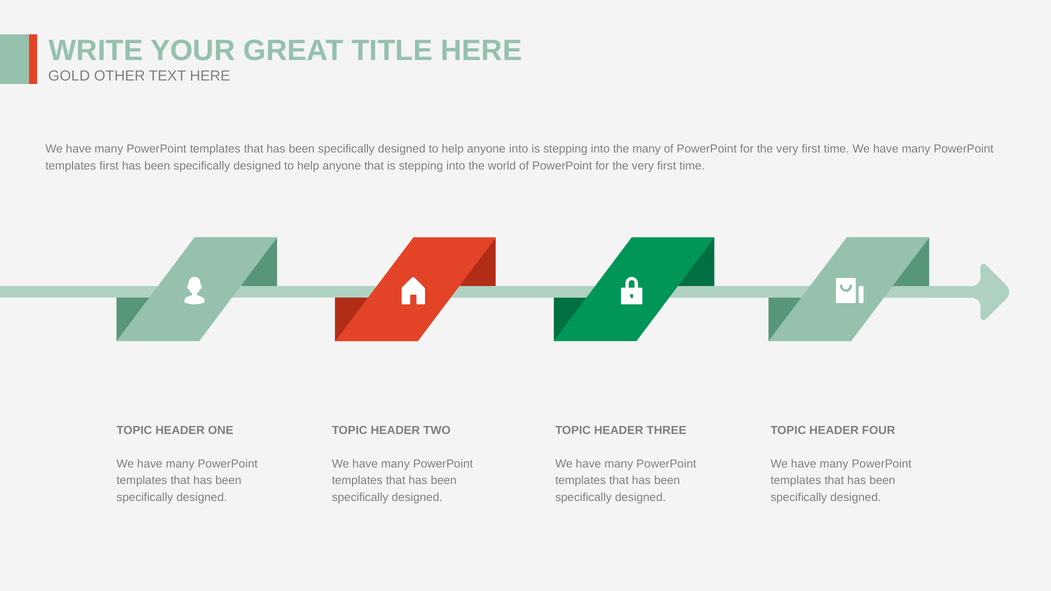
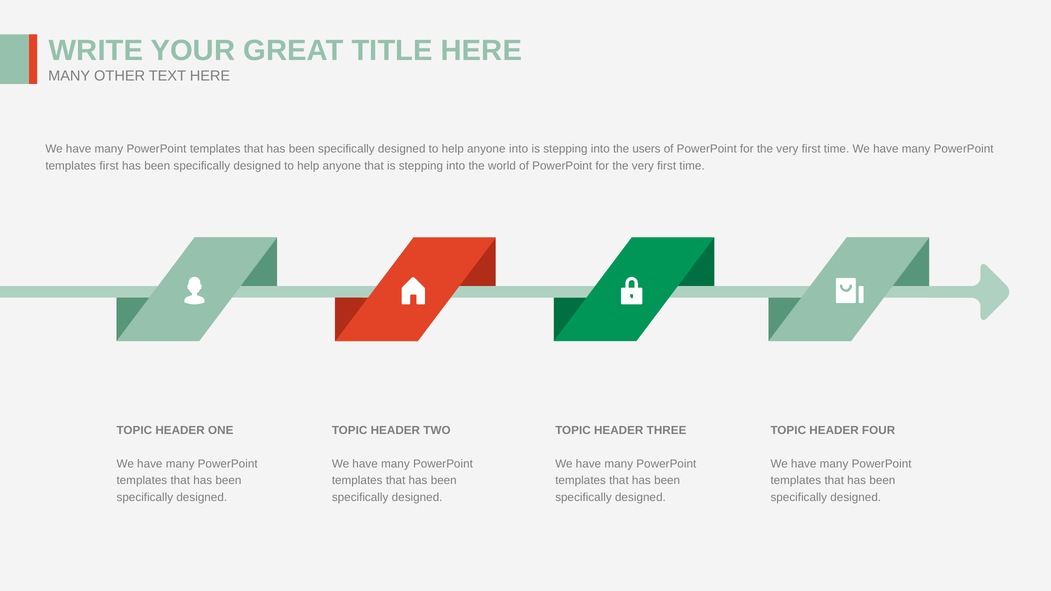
GOLD at (69, 76): GOLD -> MANY
the many: many -> users
